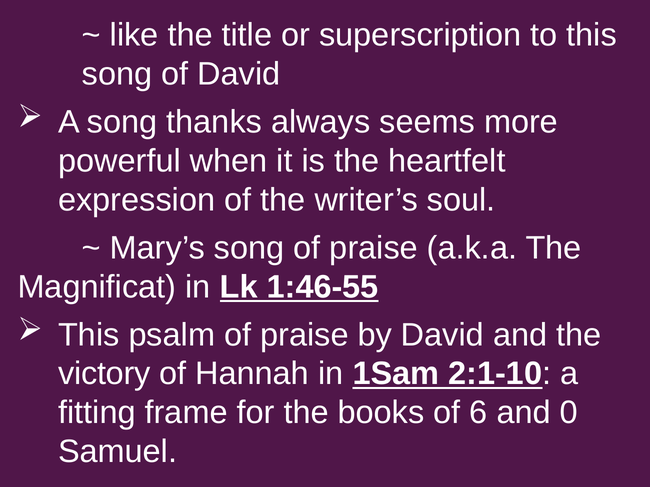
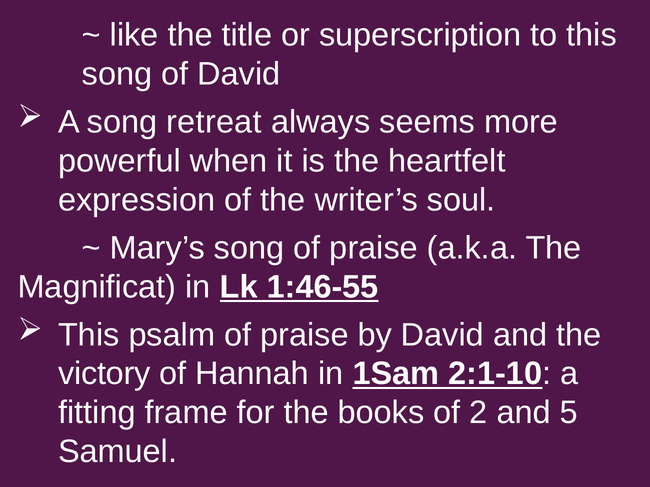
thanks: thanks -> retreat
6: 6 -> 2
0: 0 -> 5
